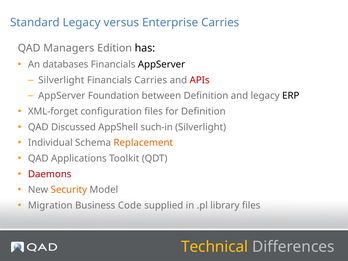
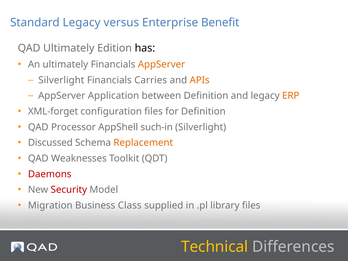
Enterprise Carries: Carries -> Benefit
QAD Managers: Managers -> Ultimately
An databases: databases -> ultimately
AppServer at (162, 64) colour: black -> orange
APIs colour: red -> orange
Foundation: Foundation -> Application
ERP colour: black -> orange
Discussed: Discussed -> Processor
Individual: Individual -> Discussed
Applications: Applications -> Weaknesses
Security colour: orange -> red
Code: Code -> Class
